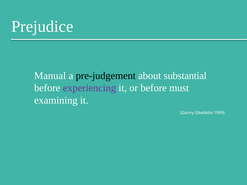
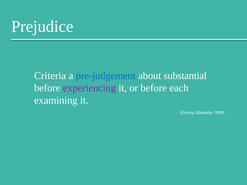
Manual: Manual -> Criteria
pre-judgement colour: black -> blue
must: must -> each
